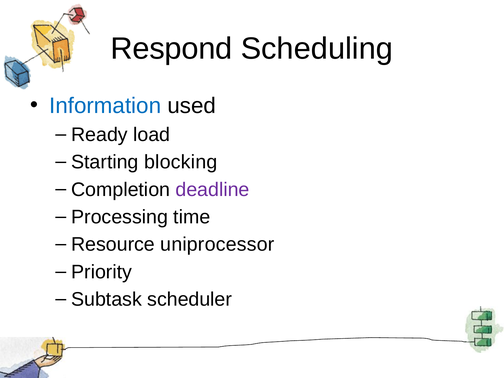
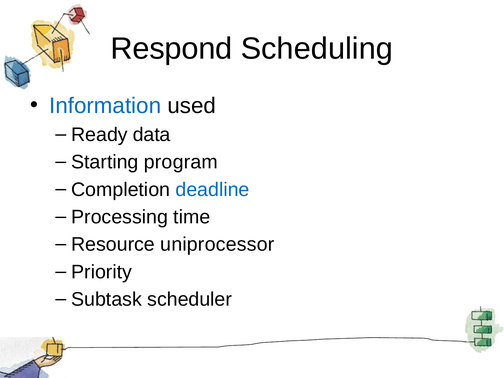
load: load -> data
blocking: blocking -> program
deadline colour: purple -> blue
